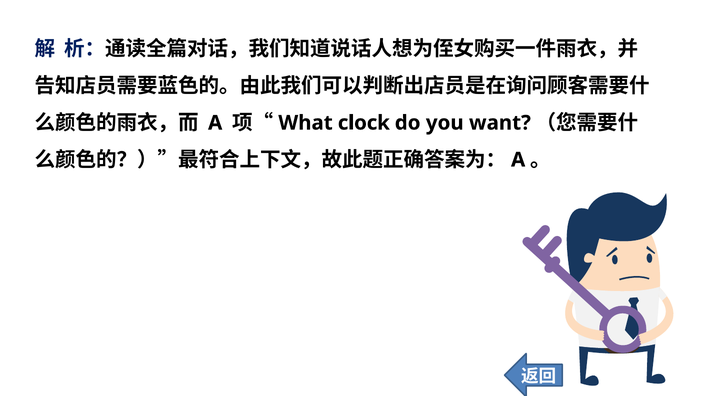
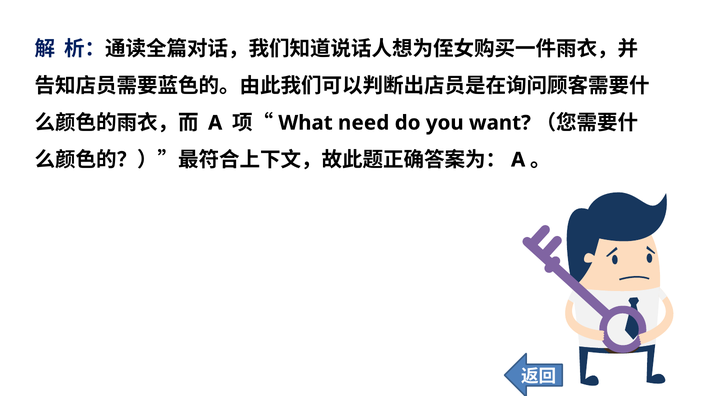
clock: clock -> need
